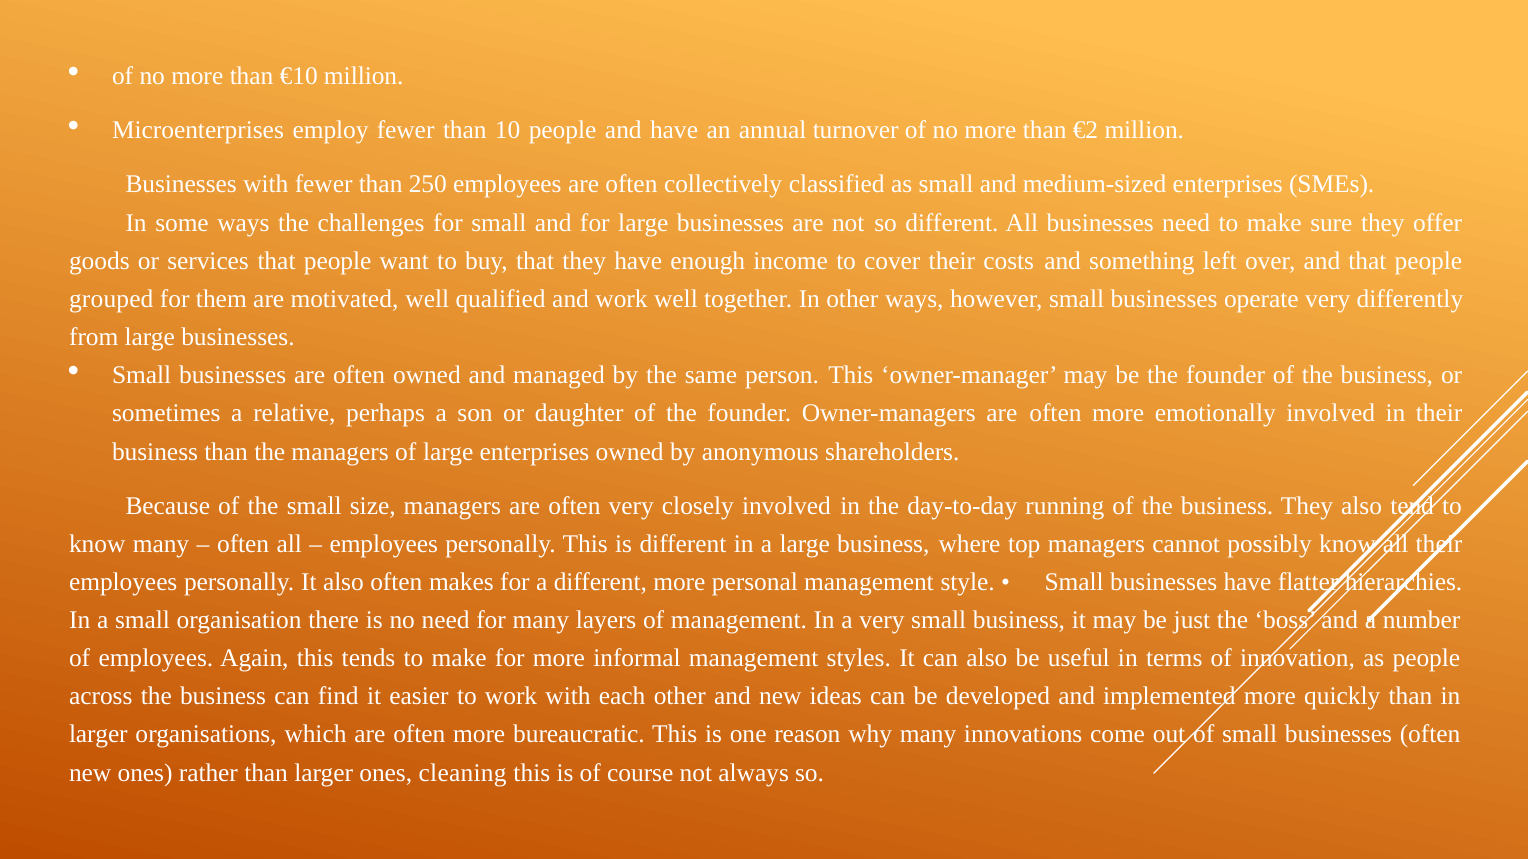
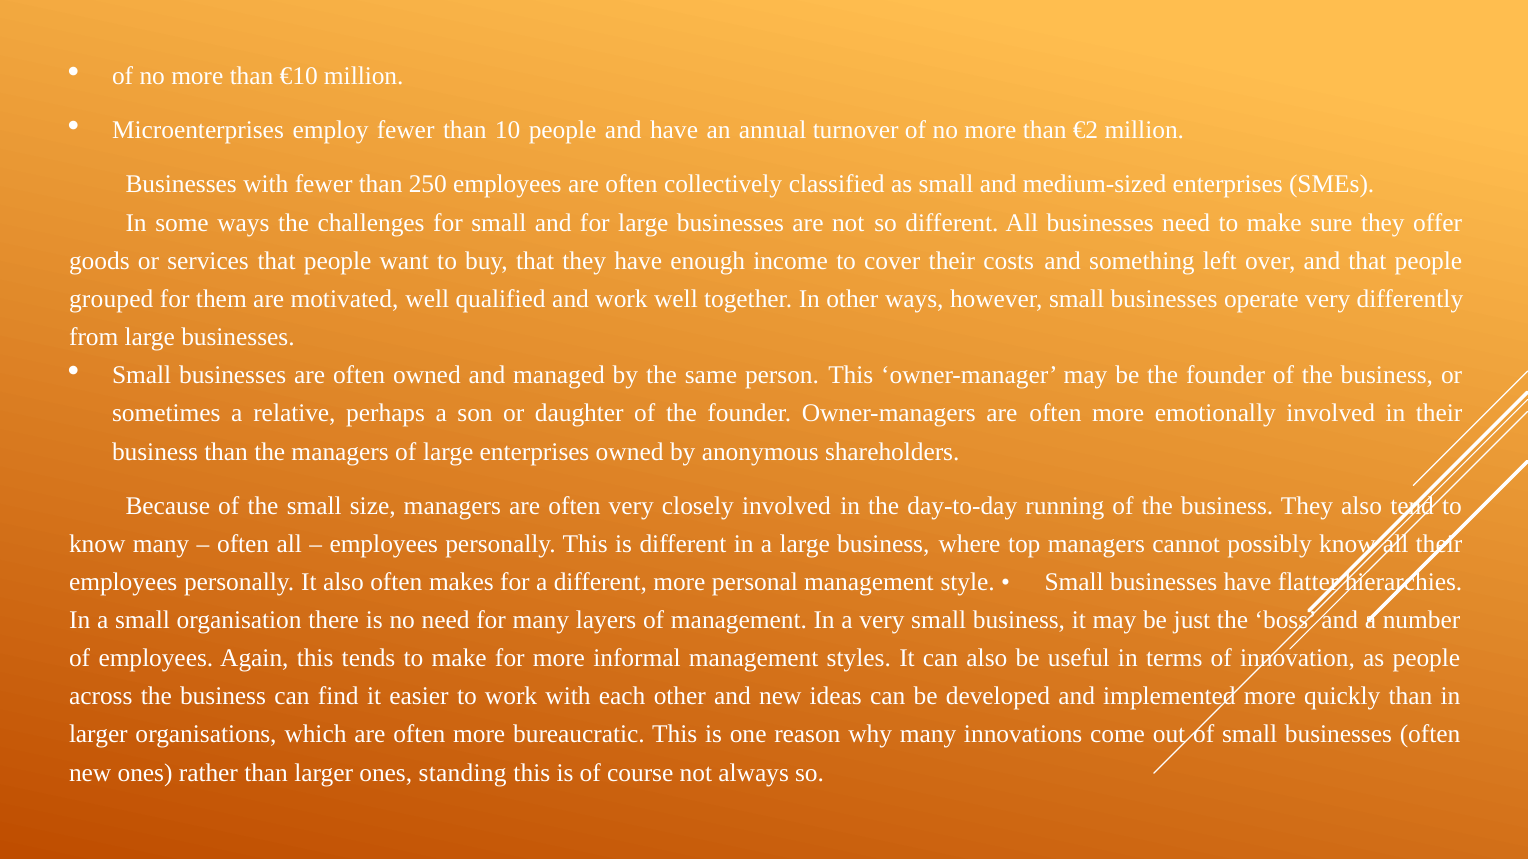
cleaning: cleaning -> standing
